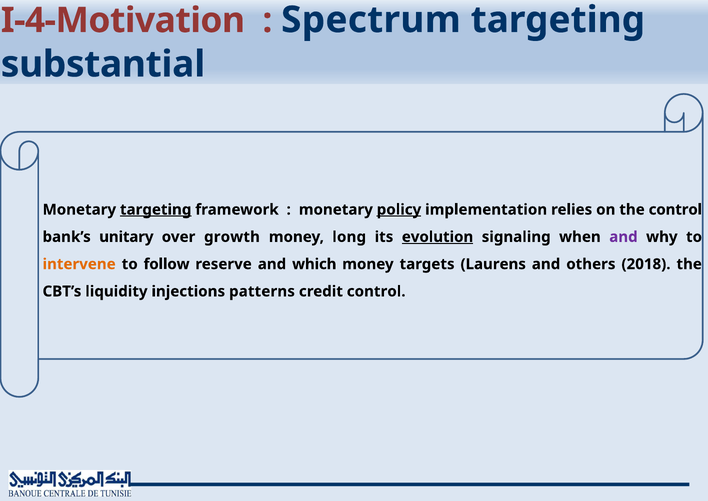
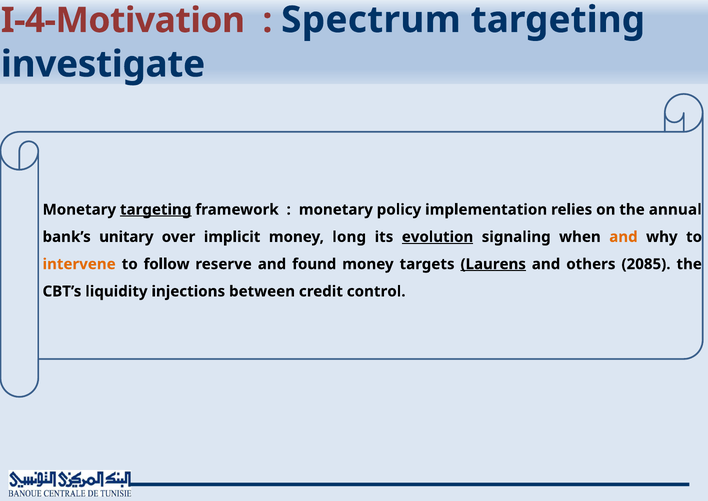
substantial: substantial -> investigate
policy underline: present -> none
the control: control -> annual
growth: growth -> implicit
and at (623, 237) colour: purple -> orange
which: which -> found
Laurens underline: none -> present
2018: 2018 -> 2085
patterns: patterns -> between
